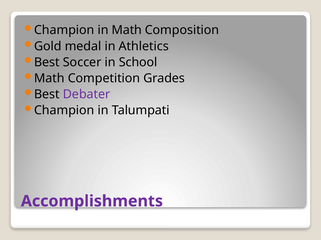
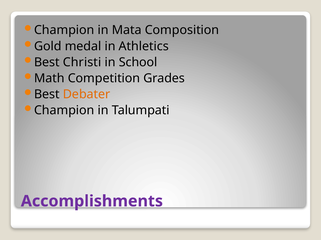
in Math: Math -> Mata
Soccer: Soccer -> Christi
Debater colour: purple -> orange
